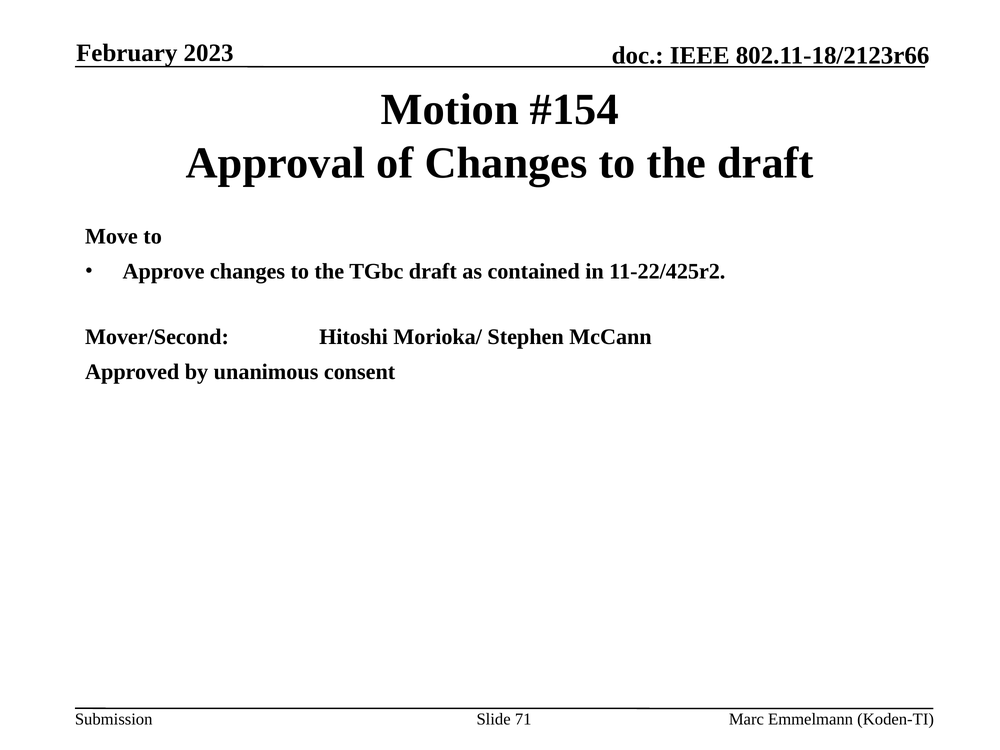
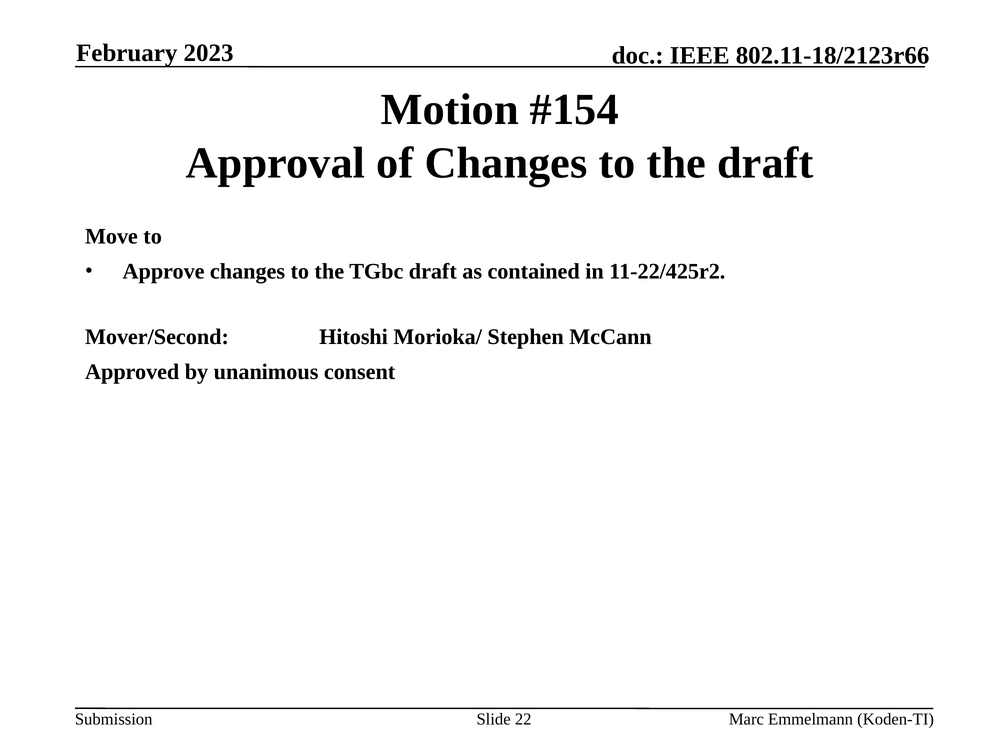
71: 71 -> 22
